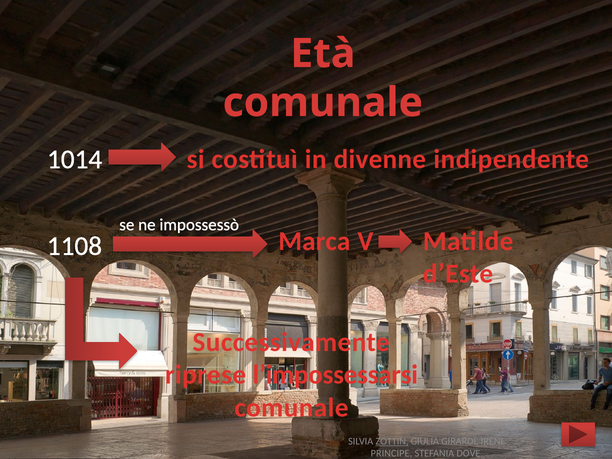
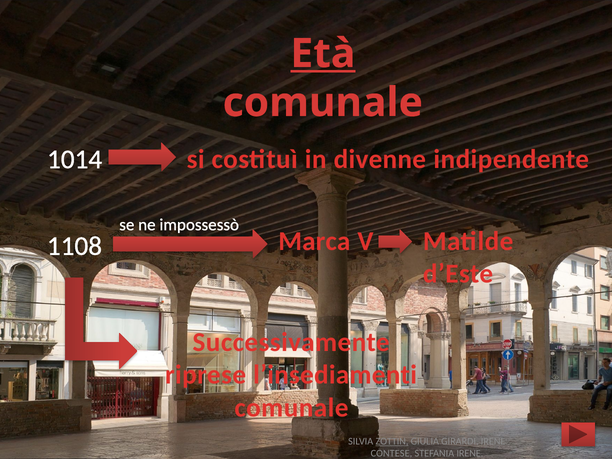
Età underline: none -> present
l’impossessarsi: l’impossessarsi -> l’insediamenti
PRINCIPE: PRINCIPE -> CONTESE
STEFANIA DOVE: DOVE -> IRENE
